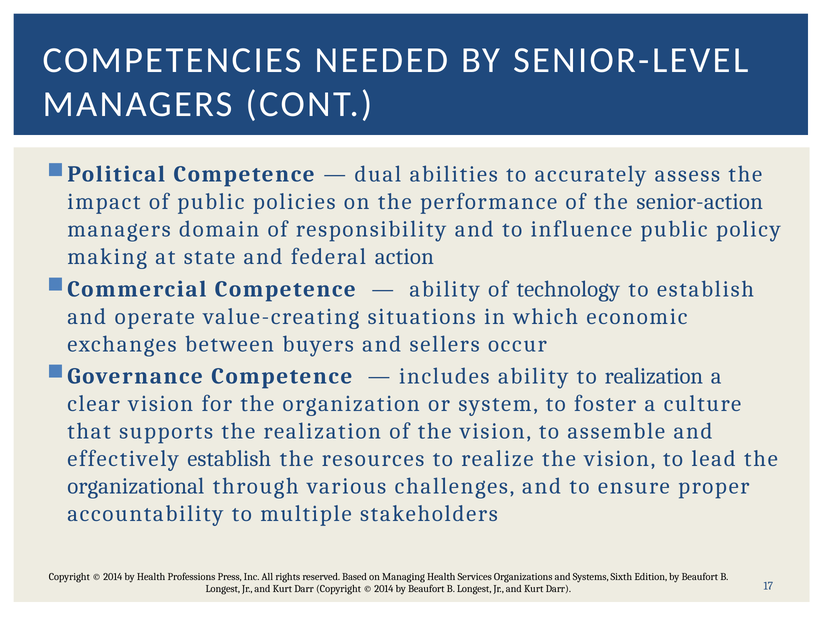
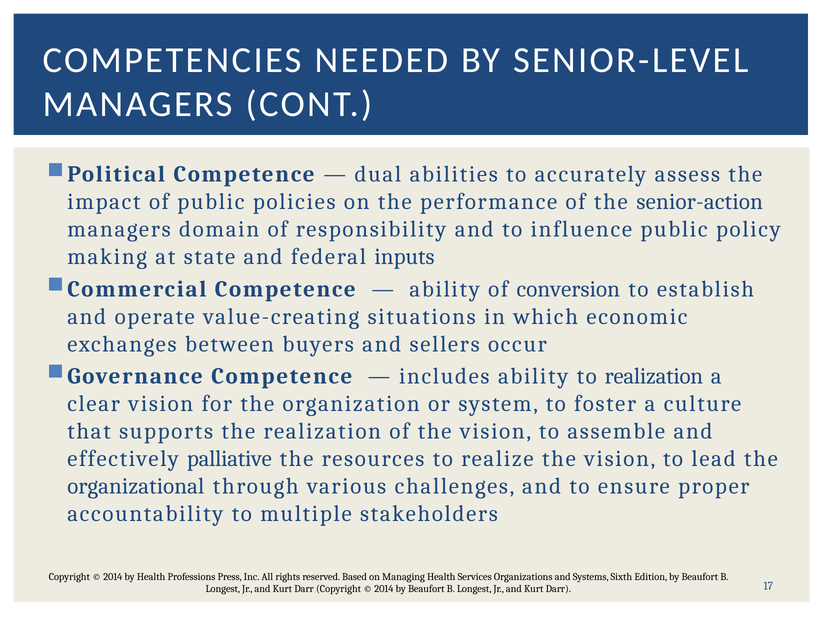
action: action -> inputs
technology: technology -> conversion
effectively establish: establish -> palliative
